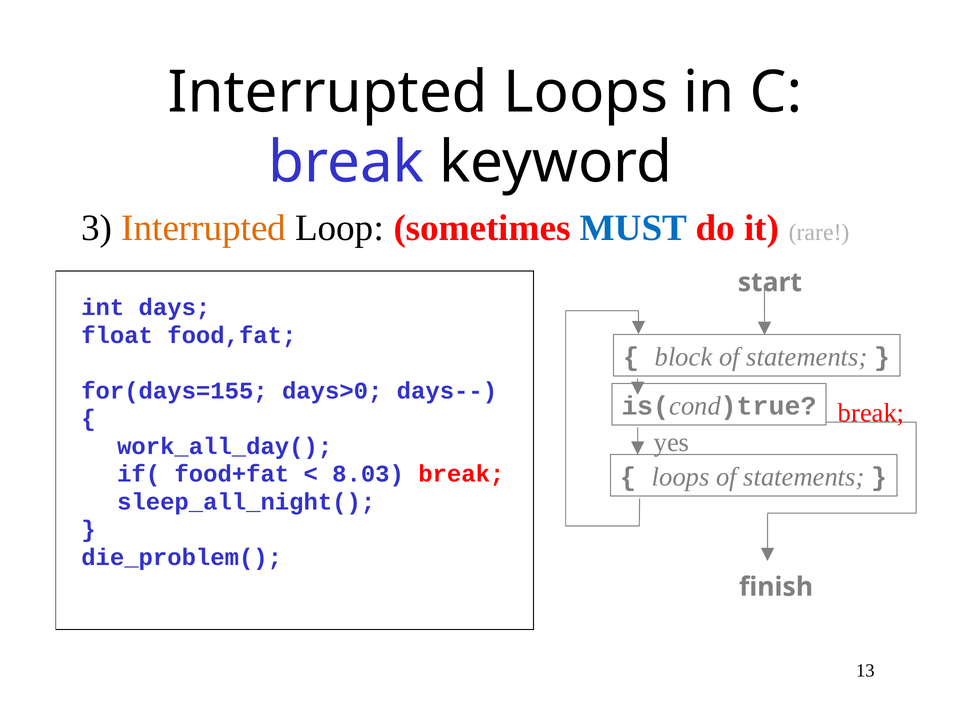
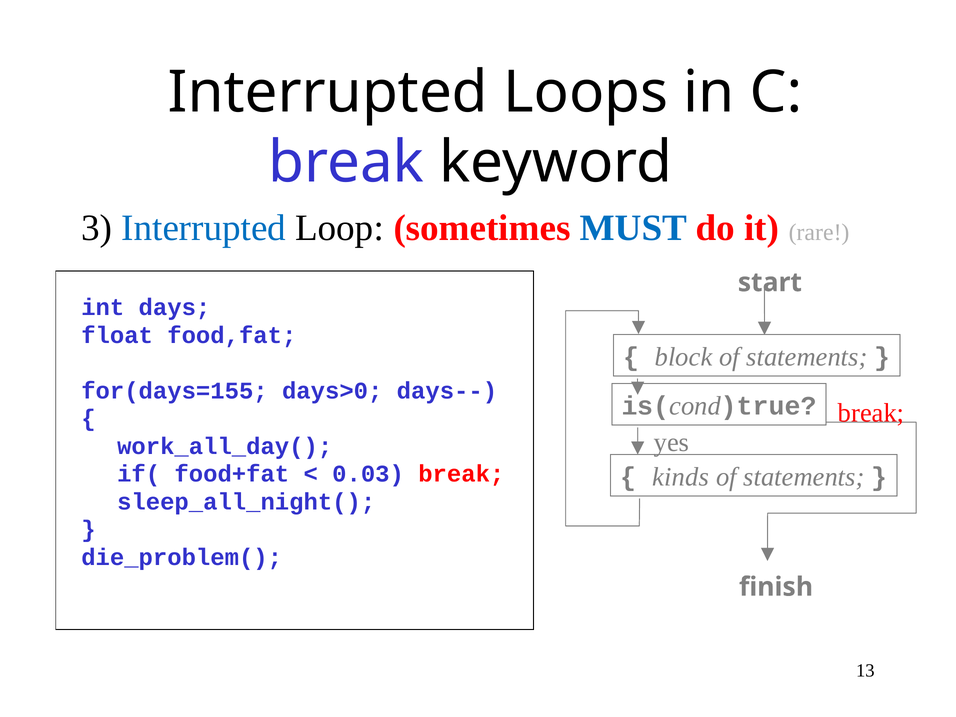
Interrupted at (204, 228) colour: orange -> blue
8.03: 8.03 -> 0.03
loops at (681, 477): loops -> kinds
